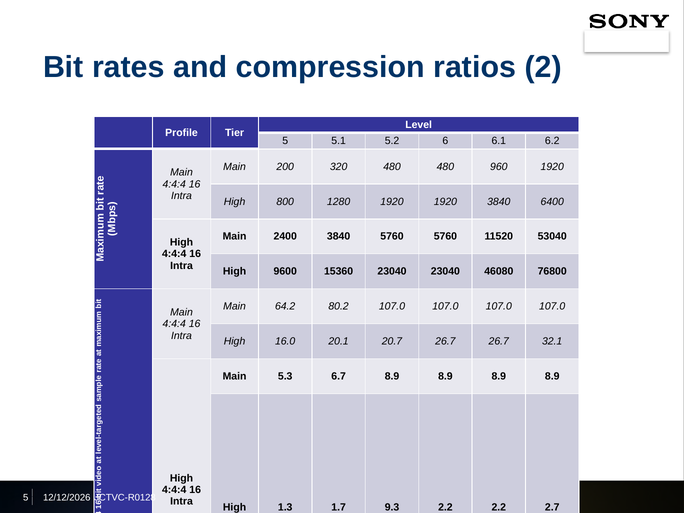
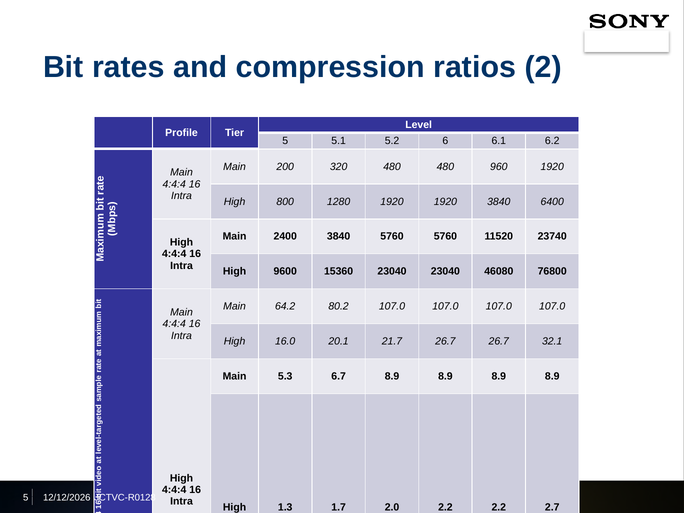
53040: 53040 -> 23740
20.7: 20.7 -> 21.7
9.3: 9.3 -> 2.0
